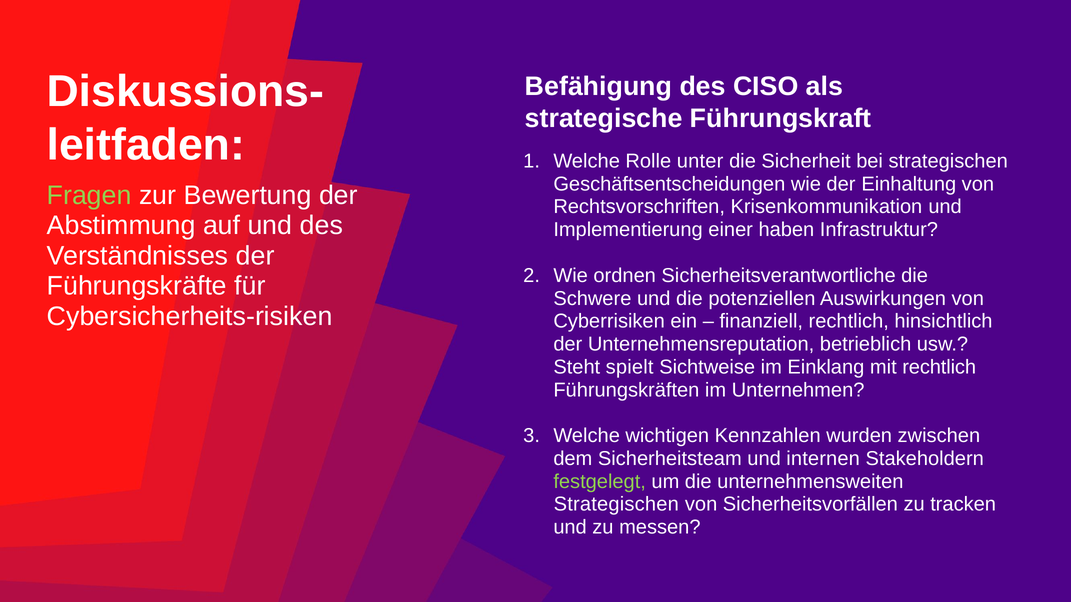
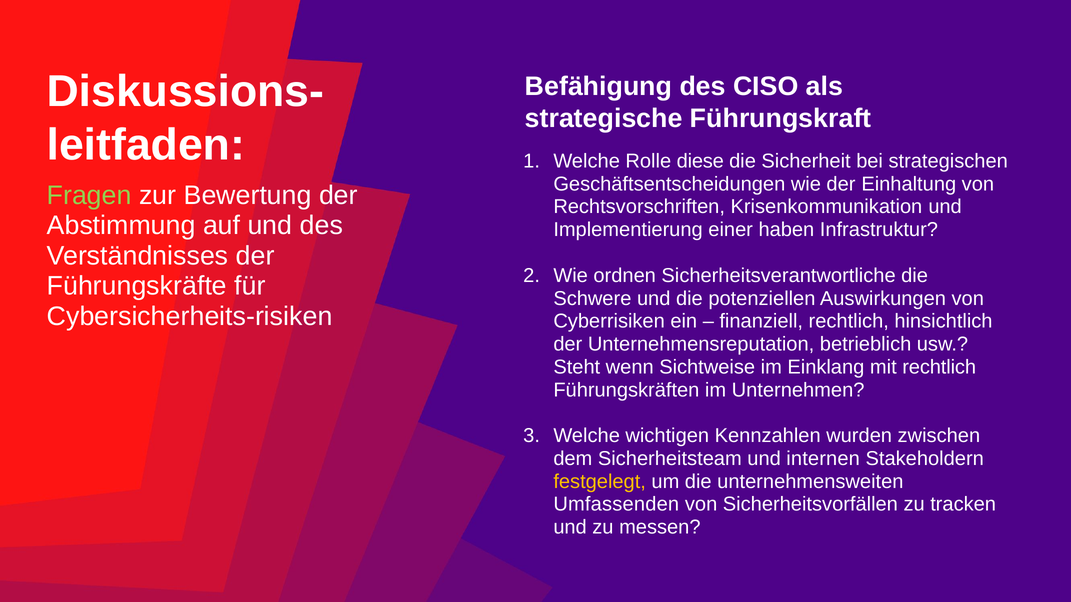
unter: unter -> diese
spielt: spielt -> wenn
festgelegt colour: light green -> yellow
Strategischen at (616, 505): Strategischen -> Umfassenden
